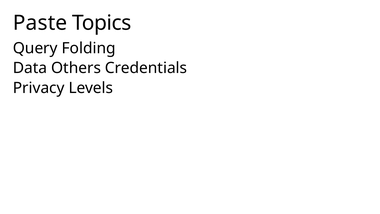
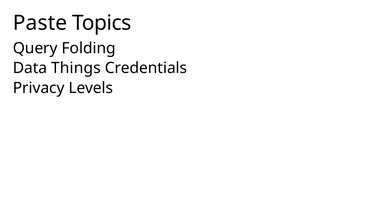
Others: Others -> Things
